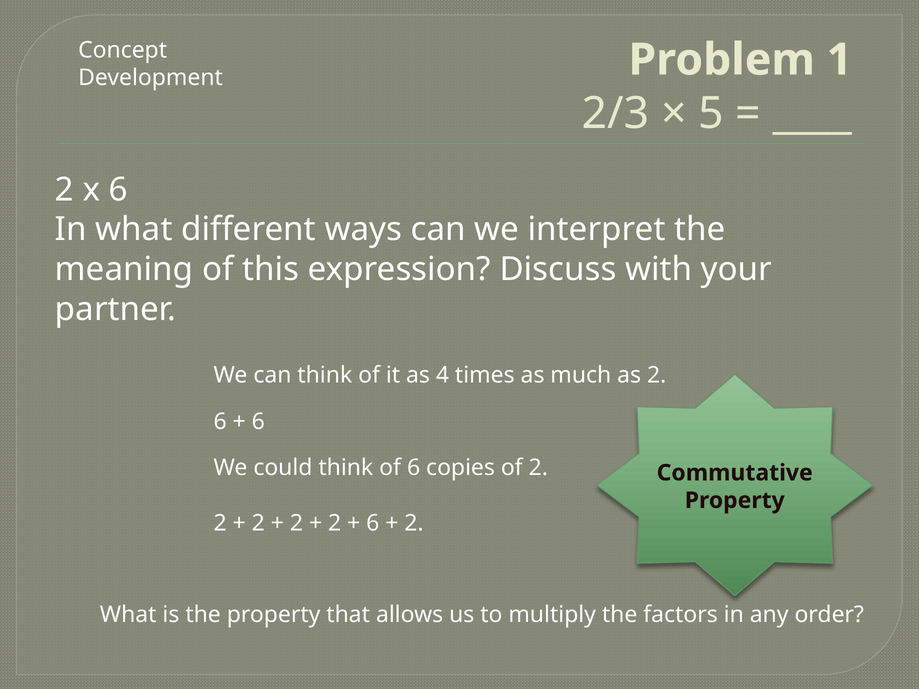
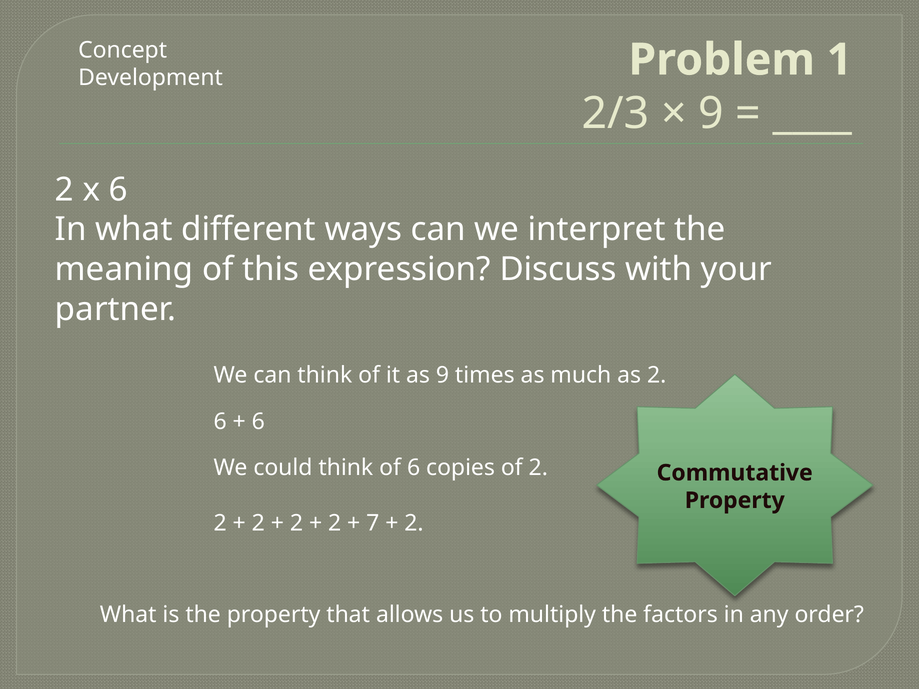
5 at (711, 114): 5 -> 9
as 4: 4 -> 9
6 at (373, 524): 6 -> 7
